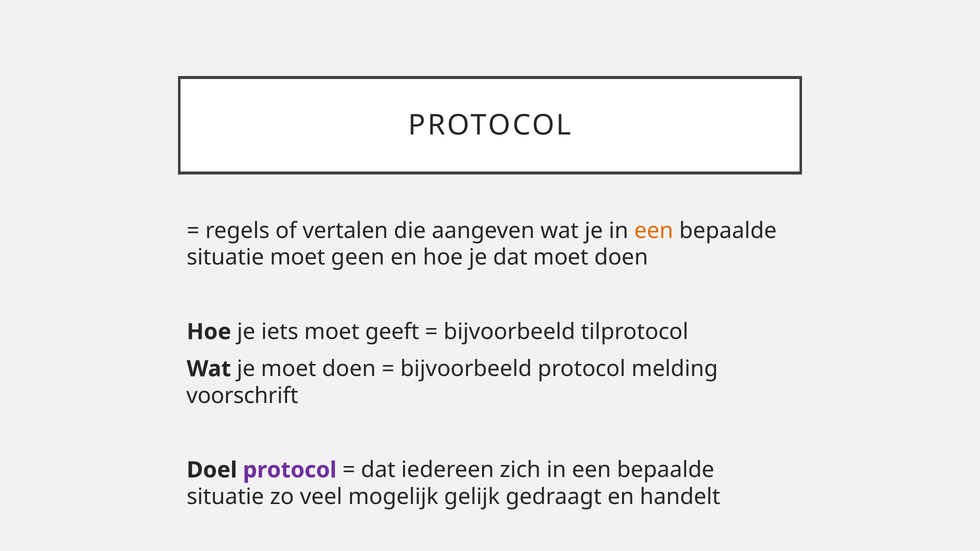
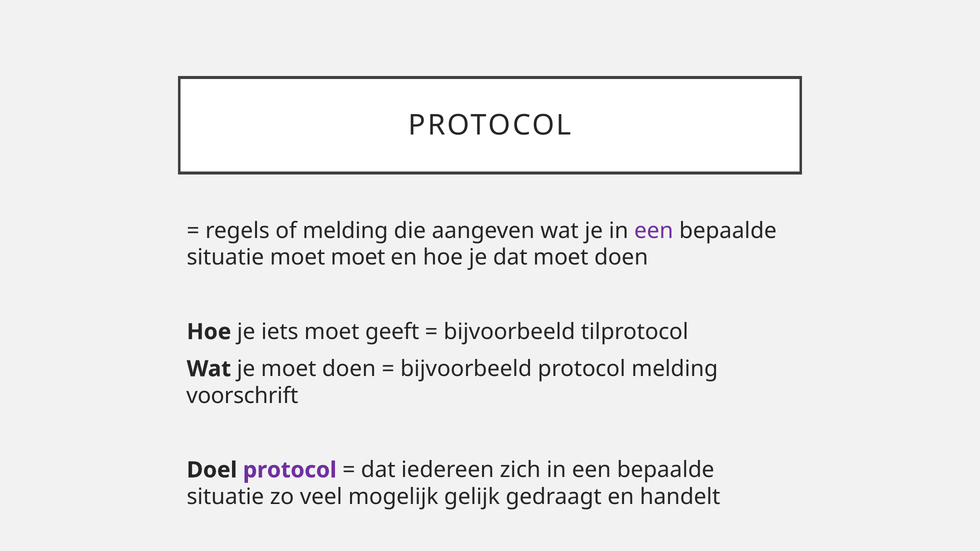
of vertalen: vertalen -> melding
een at (654, 231) colour: orange -> purple
moet geen: geen -> moet
